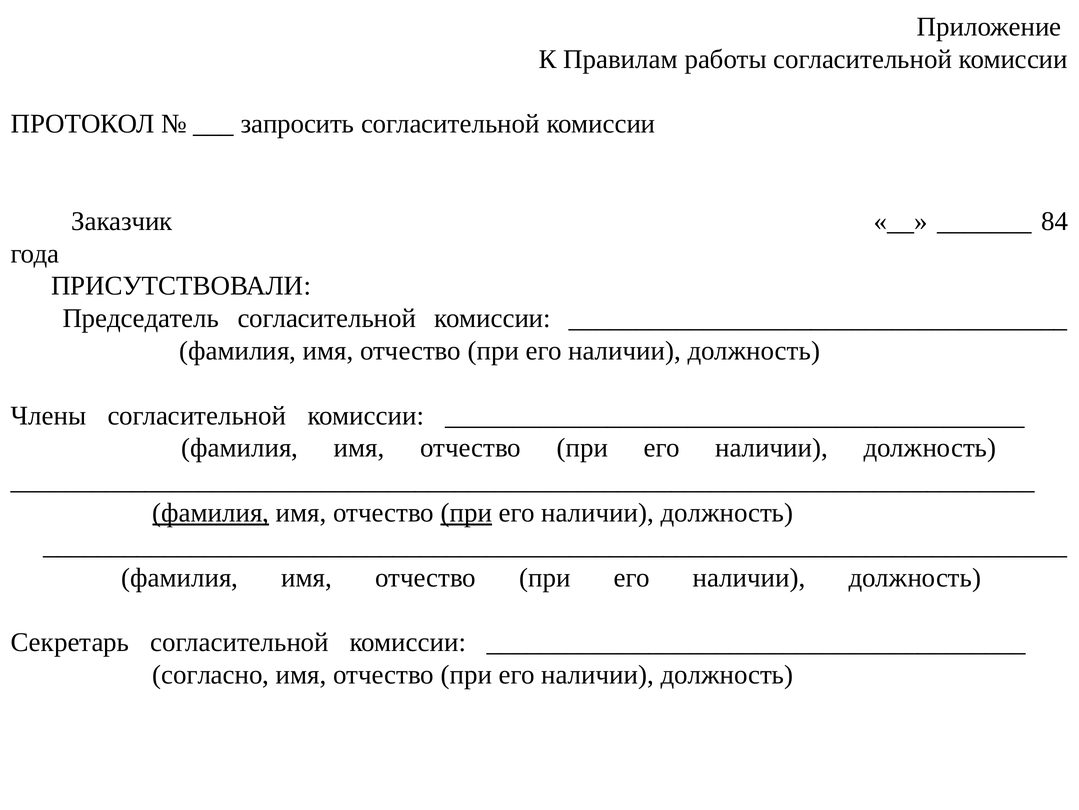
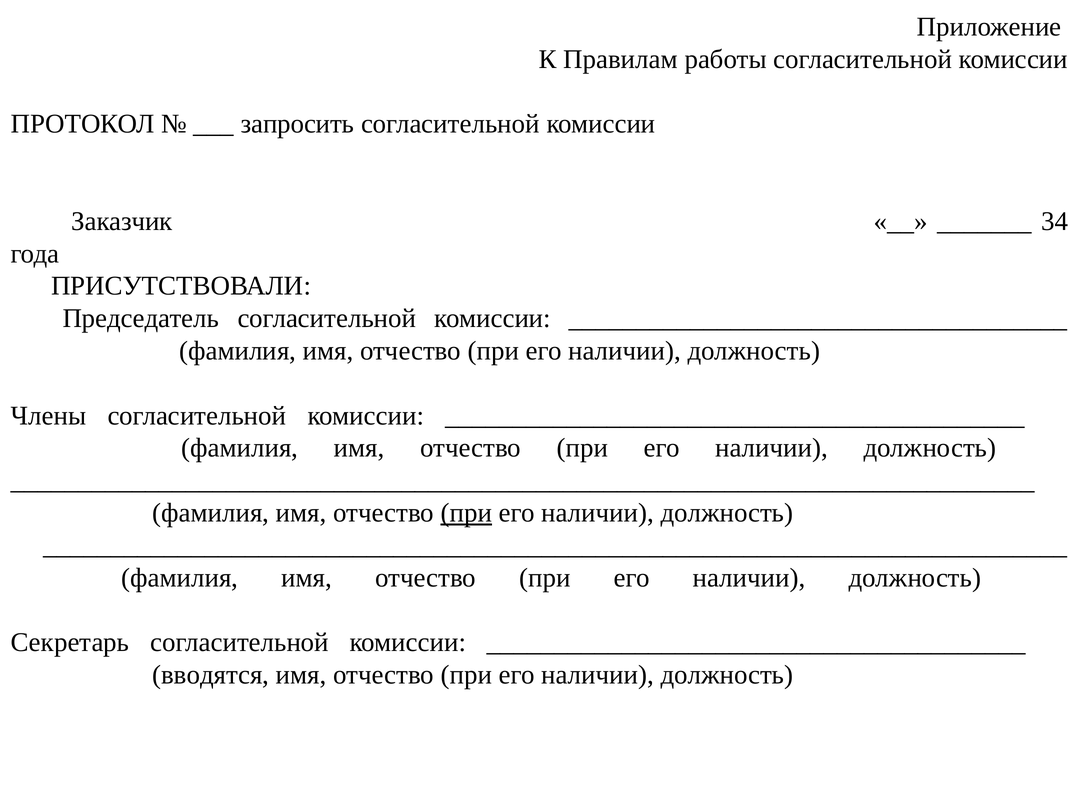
84: 84 -> 34
фамилия at (211, 512) underline: present -> none
согласно: согласно -> вводятся
